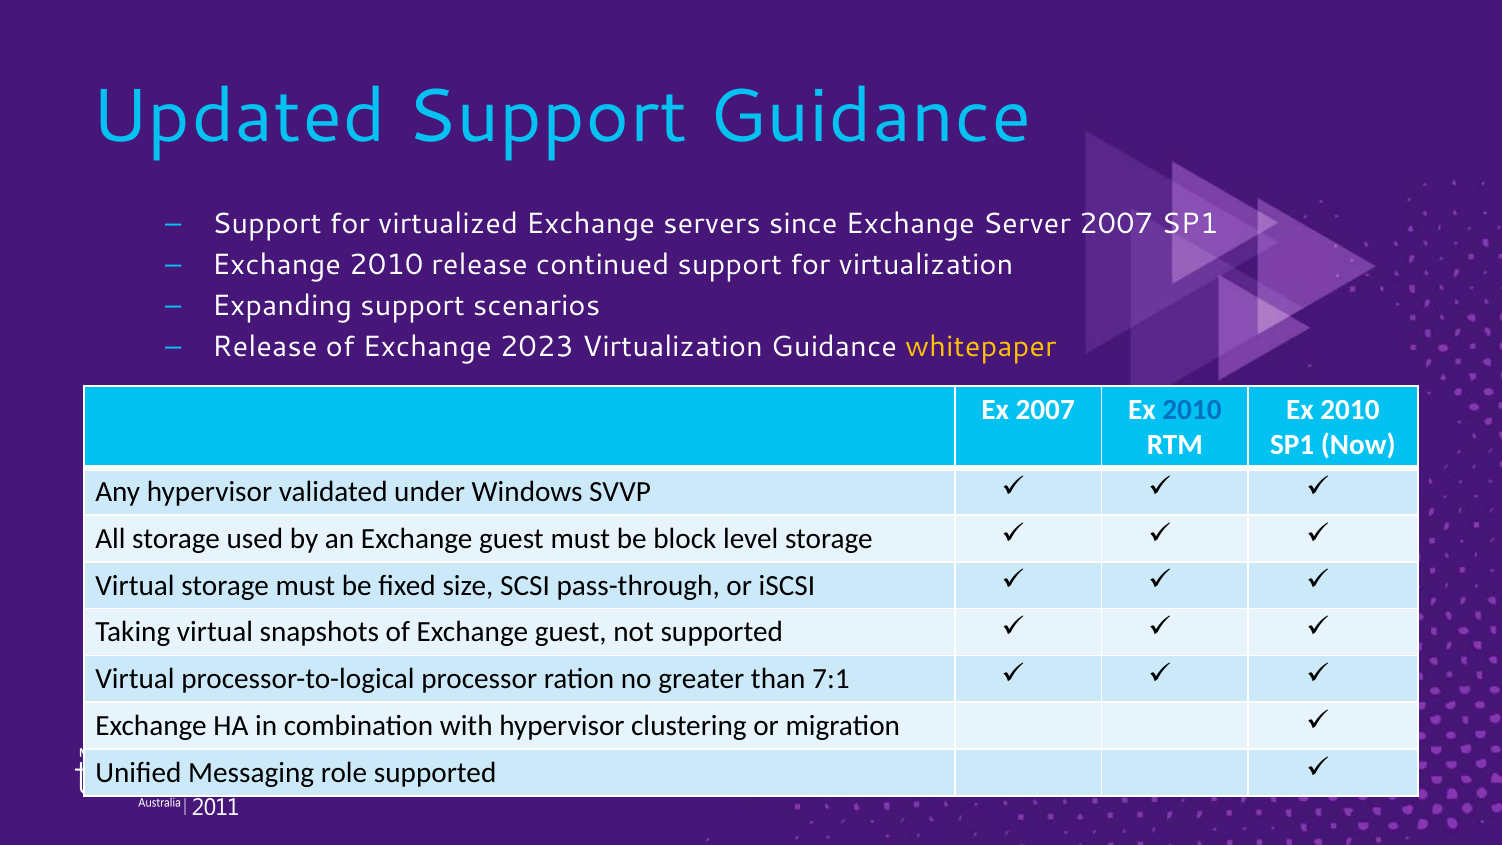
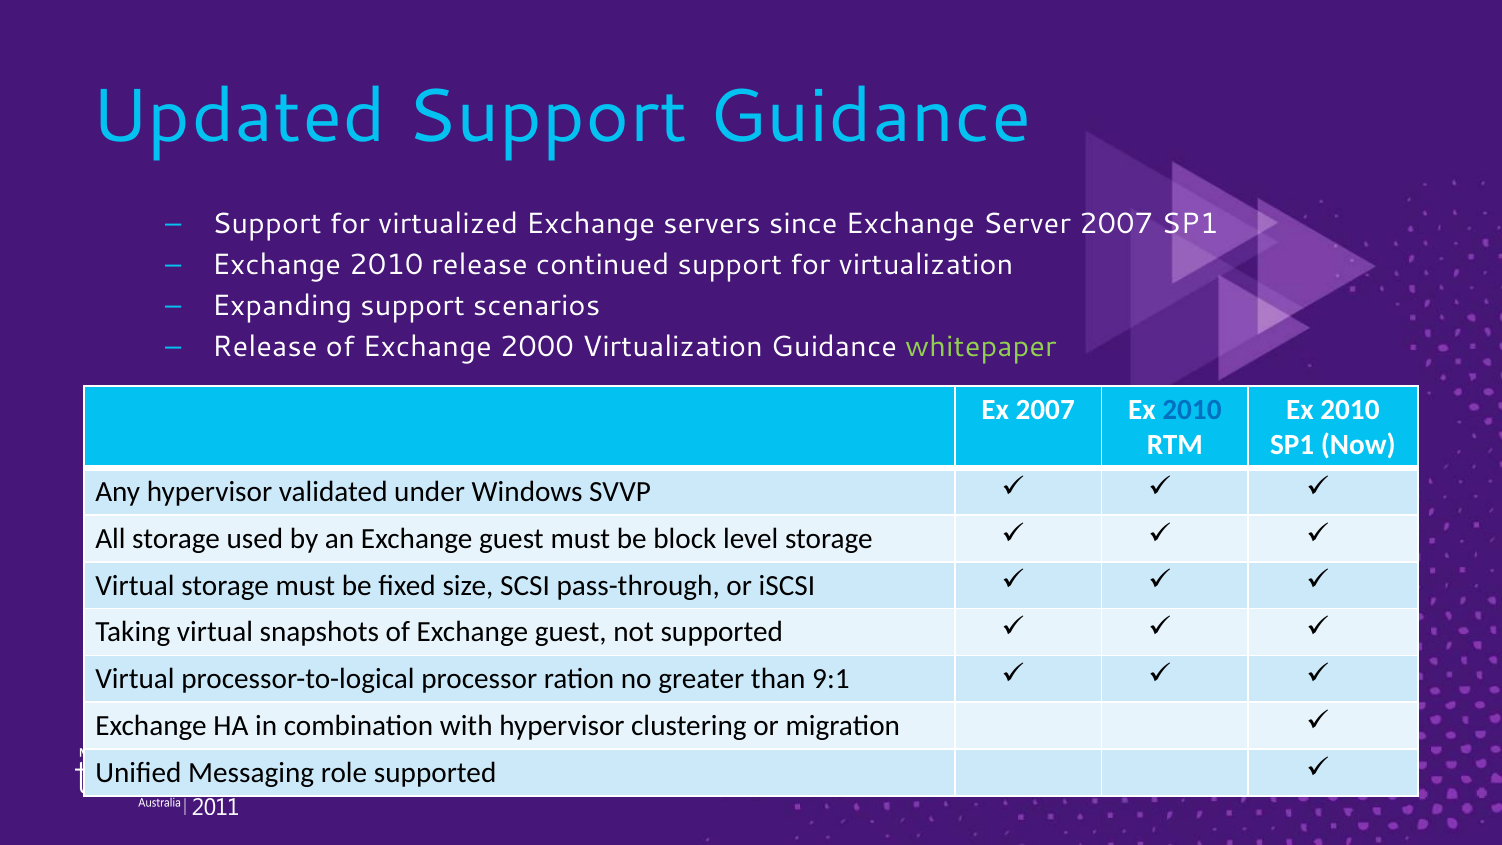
2023: 2023 -> 2000
whitepaper colour: yellow -> light green
7:1: 7:1 -> 9:1
